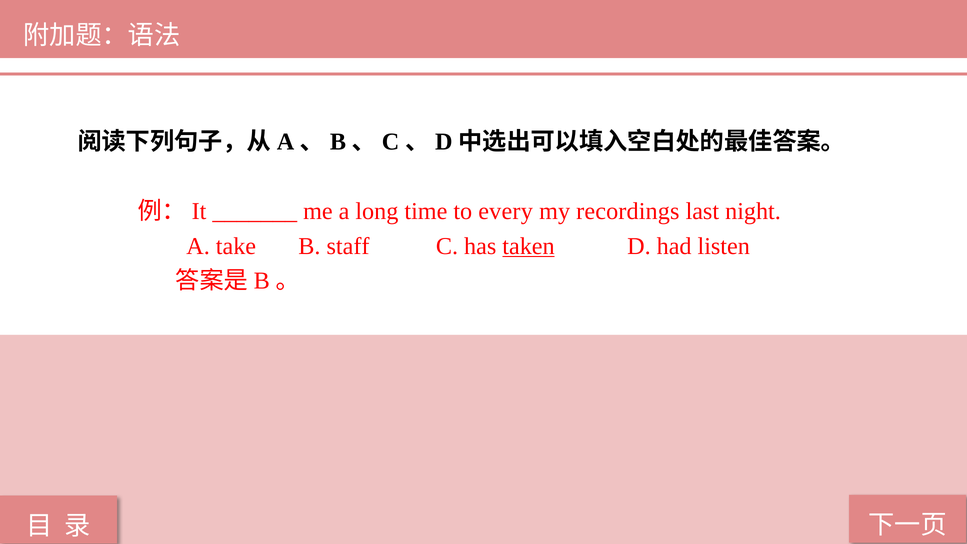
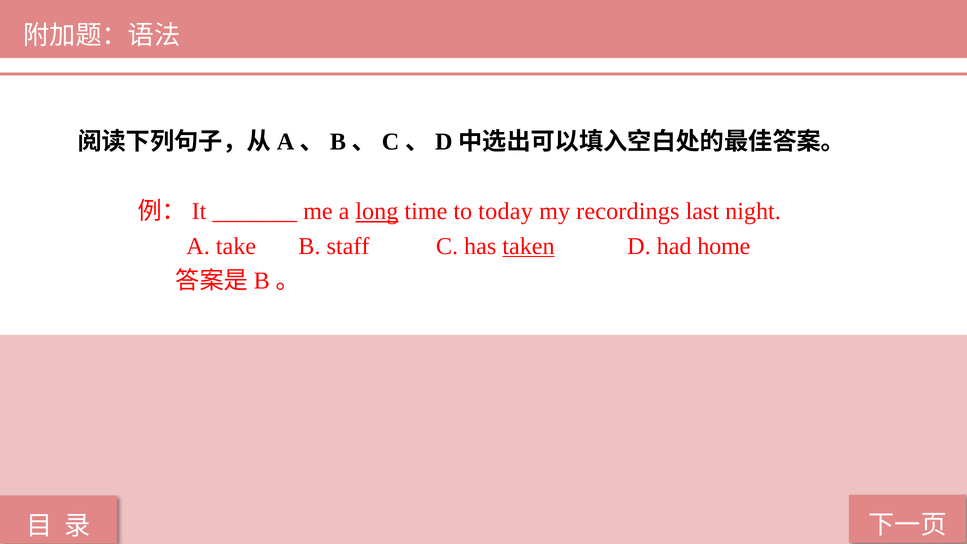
long underline: none -> present
every: every -> today
listen: listen -> home
